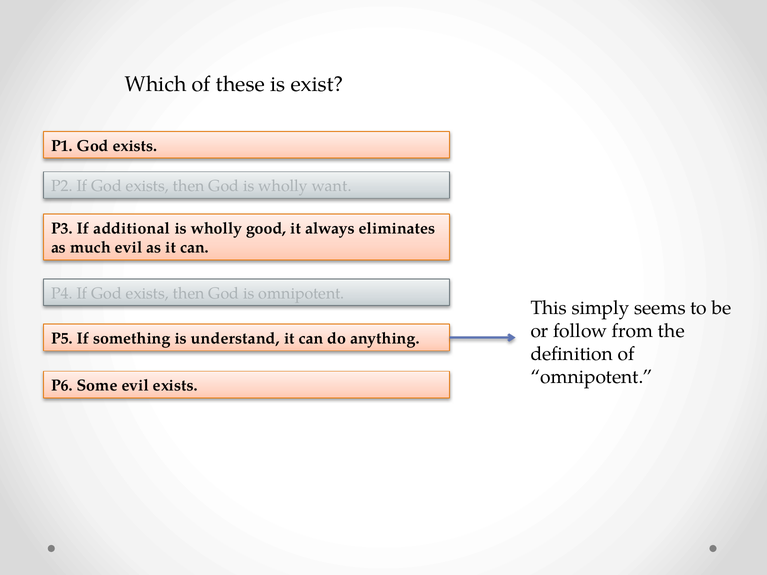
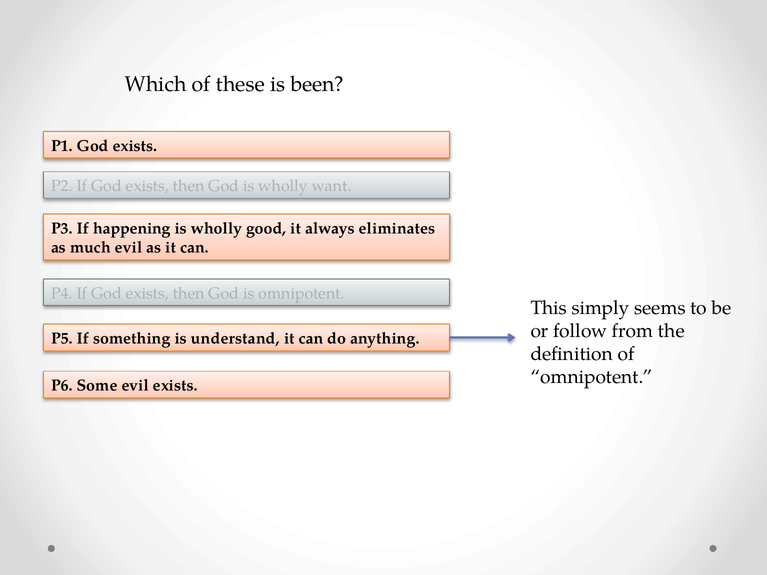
exist: exist -> been
additional: additional -> happening
